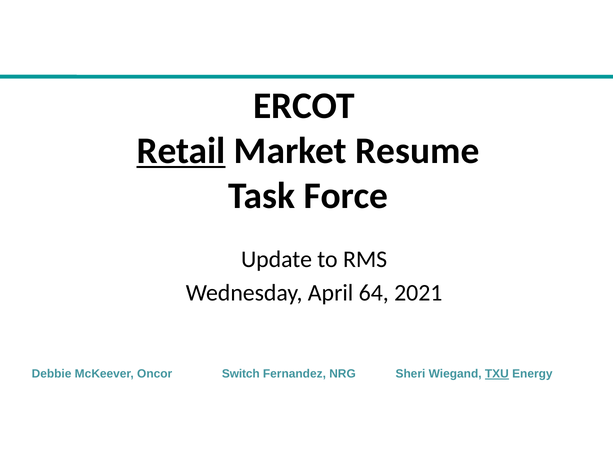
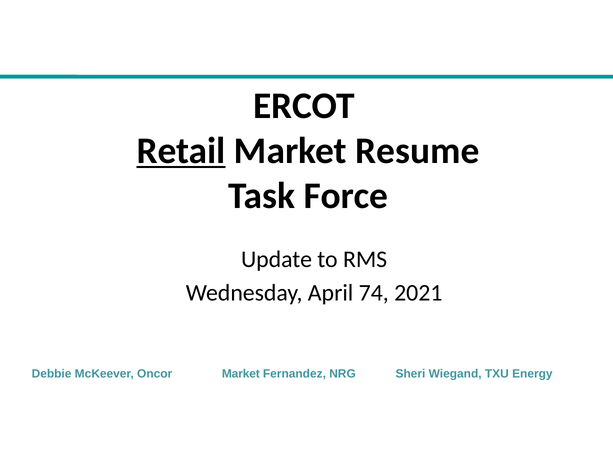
64: 64 -> 74
Oncor Switch: Switch -> Market
TXU underline: present -> none
